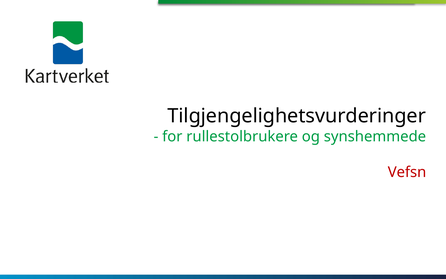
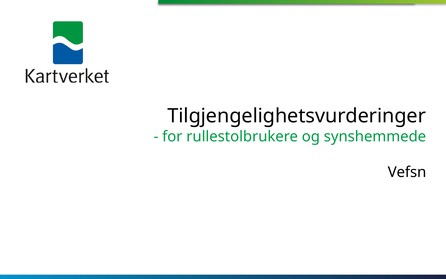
Vefsn colour: red -> black
